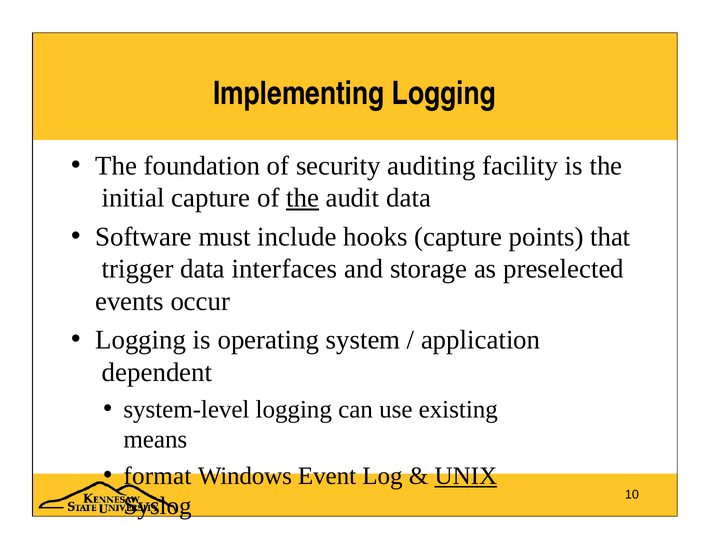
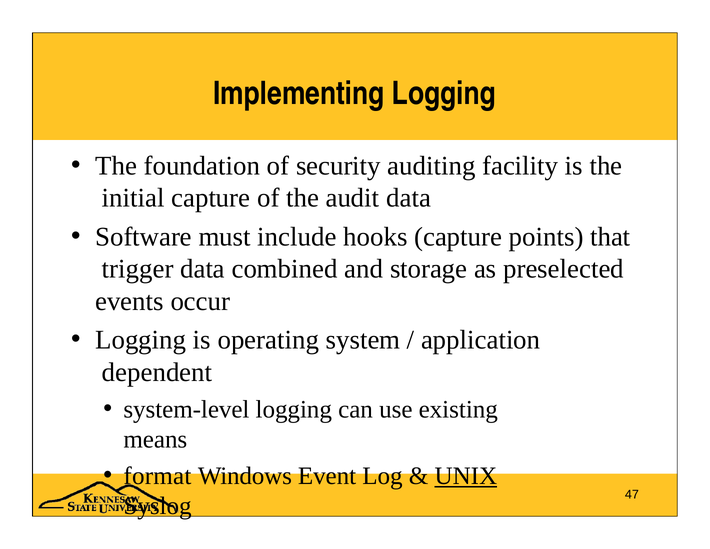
the at (303, 198) underline: present -> none
interfaces: interfaces -> combined
10: 10 -> 47
